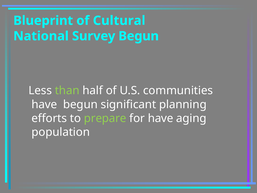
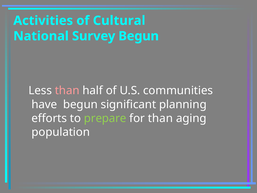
Blueprint: Blueprint -> Activities
than at (67, 90) colour: light green -> pink
for have: have -> than
